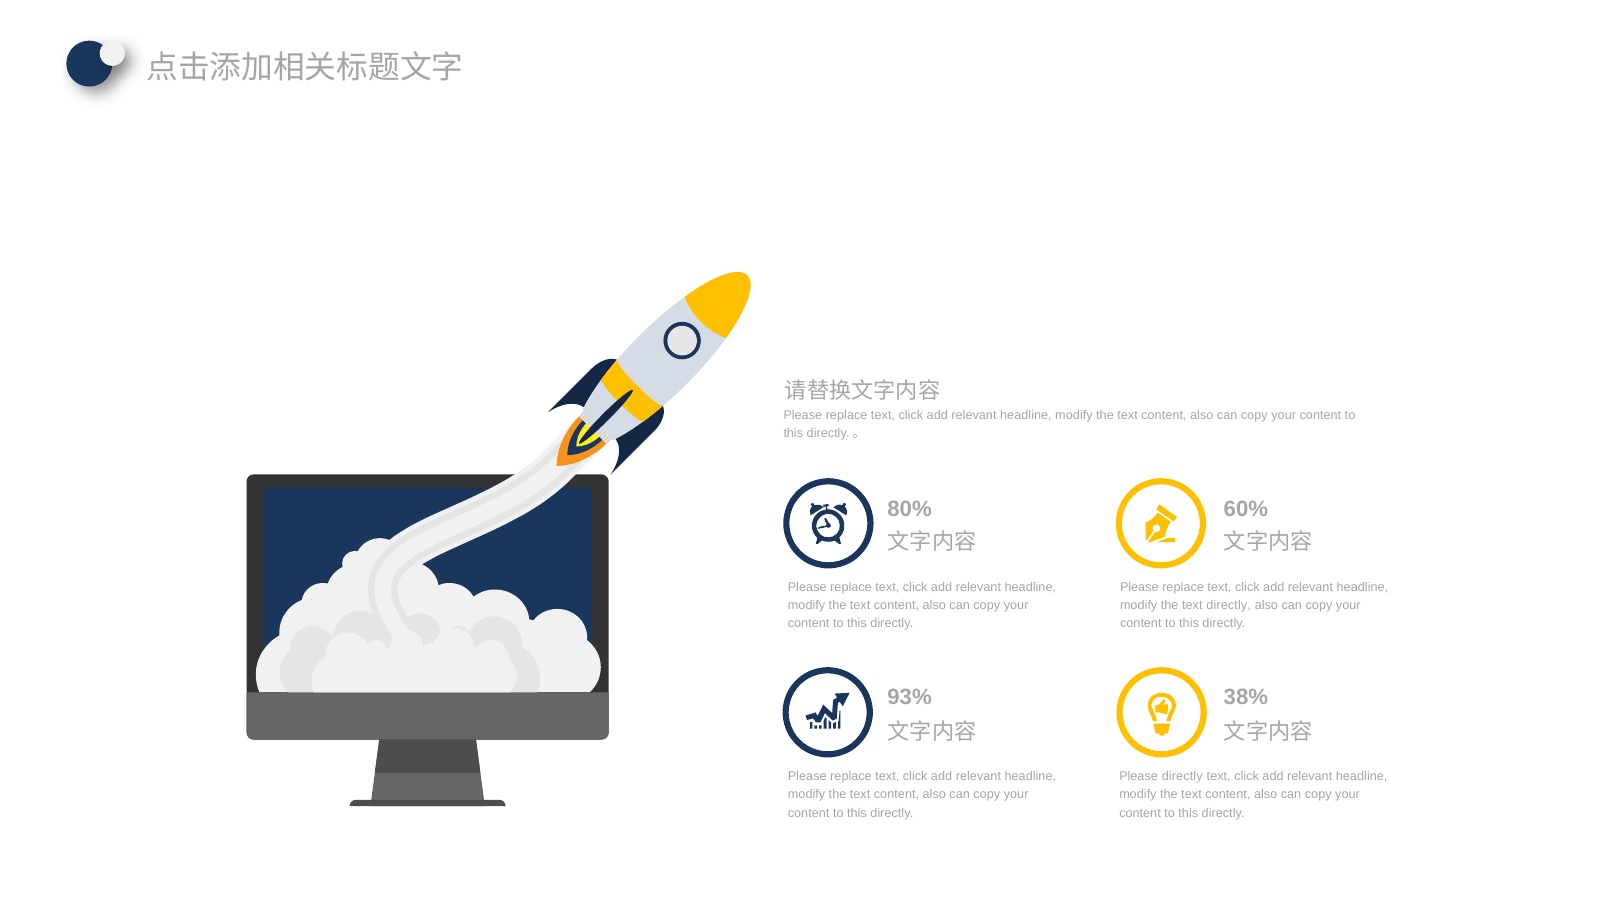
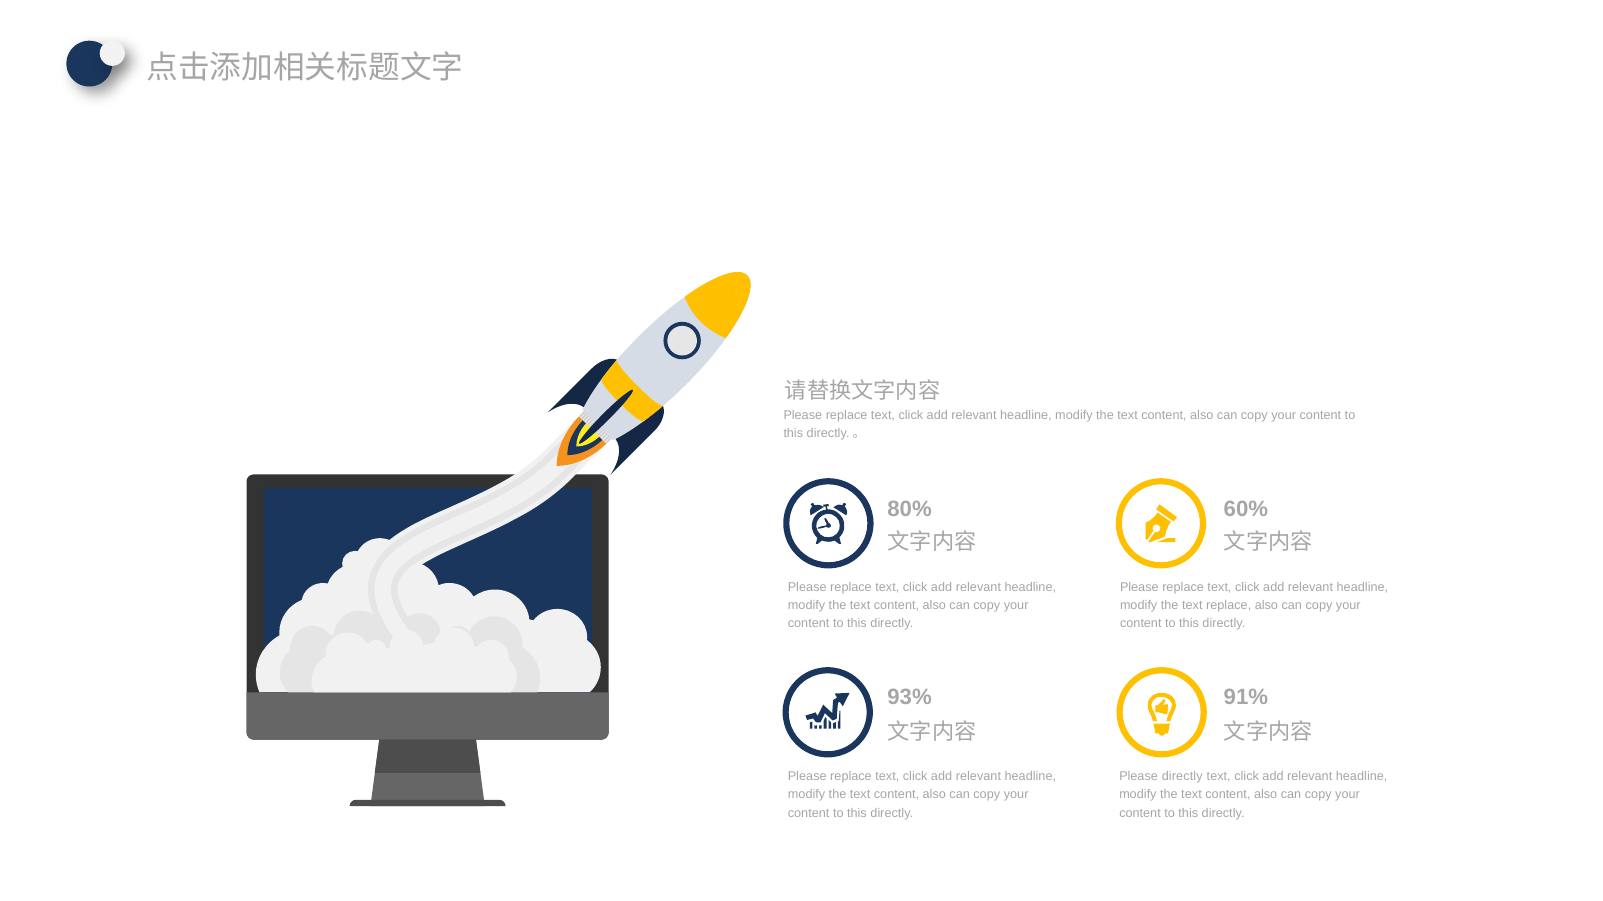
text directly: directly -> replace
38%: 38% -> 91%
